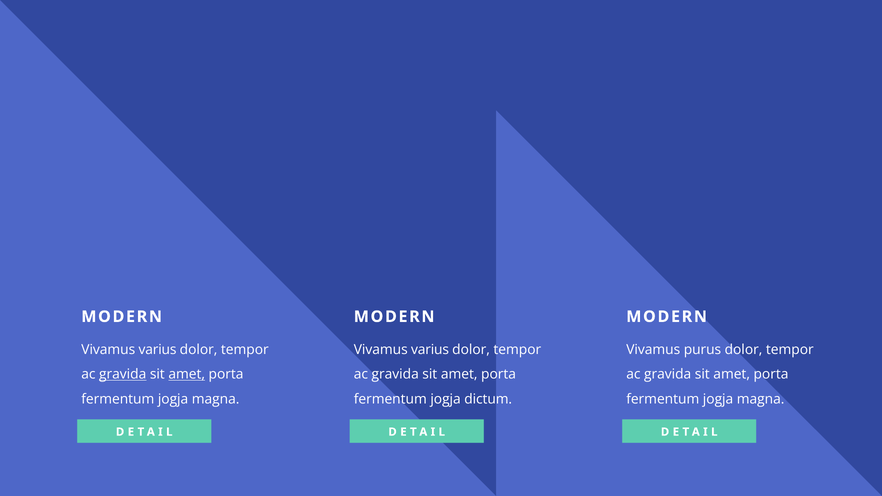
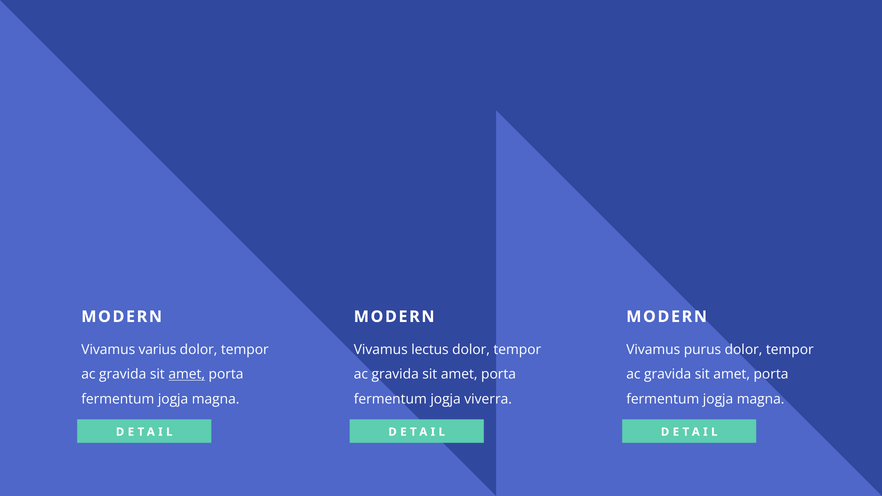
varius at (430, 350): varius -> lectus
gravida at (123, 374) underline: present -> none
dictum: dictum -> viverra
